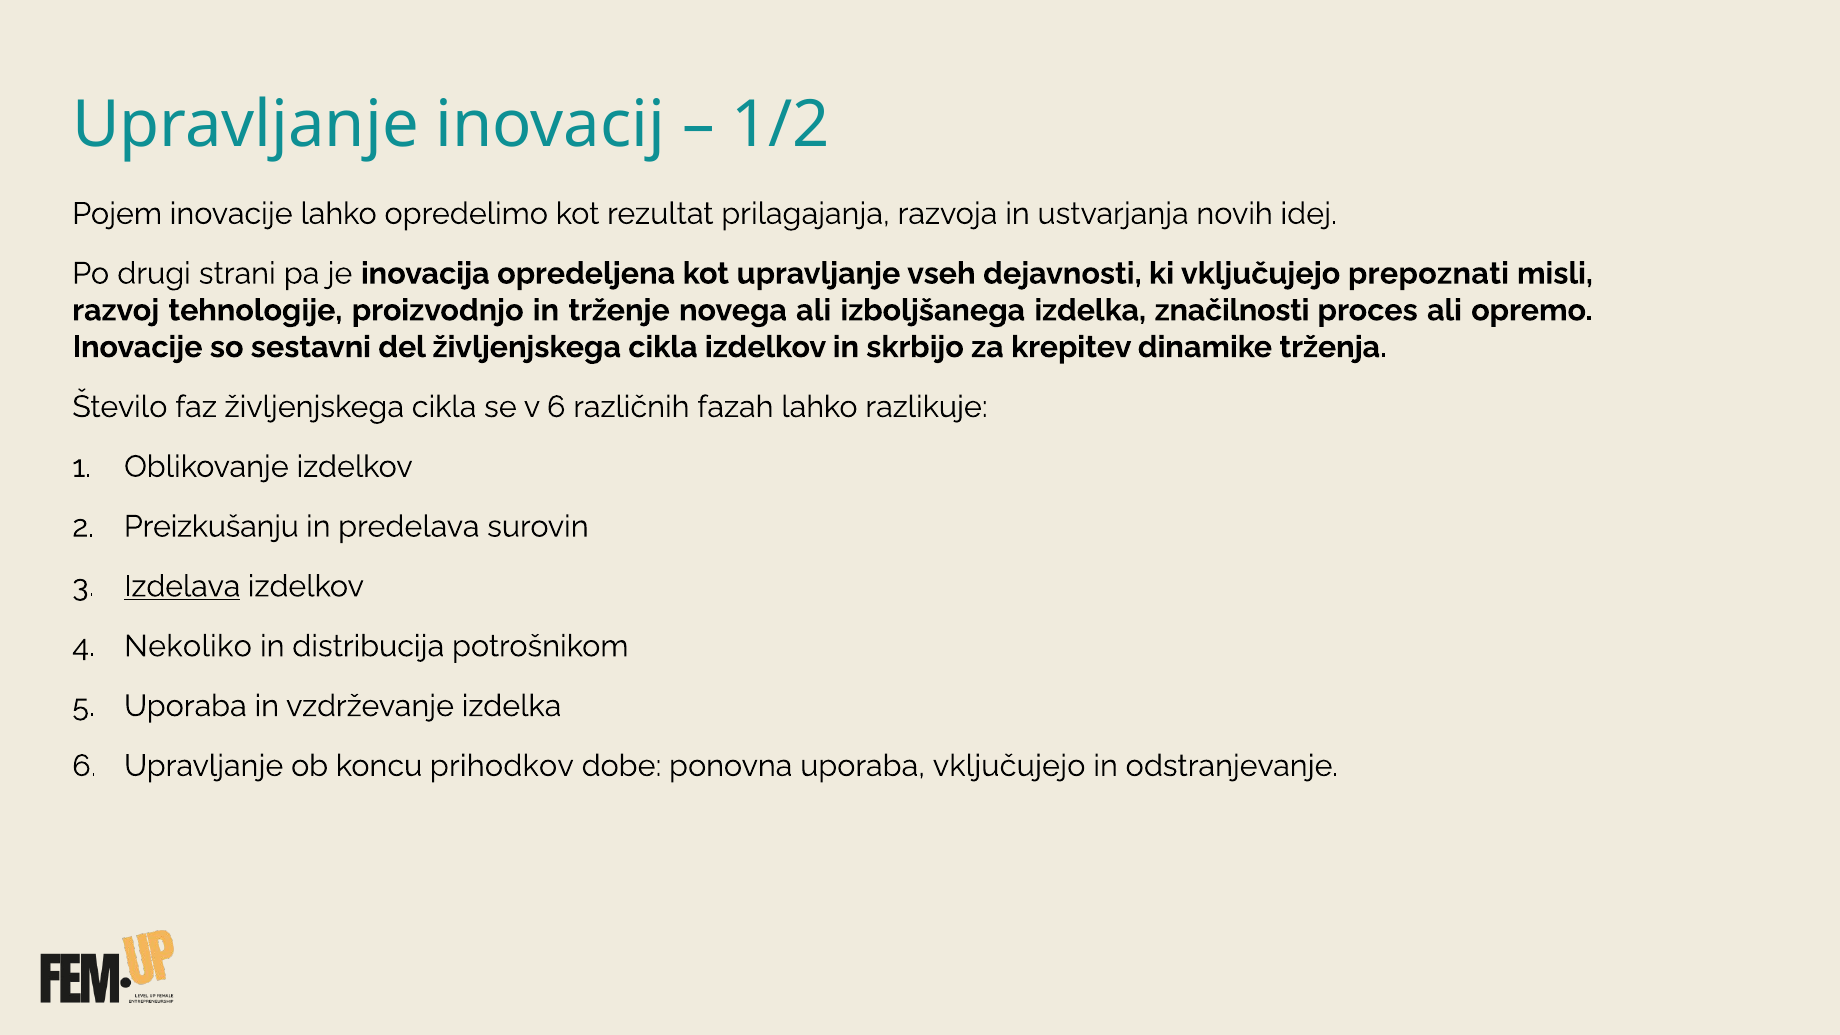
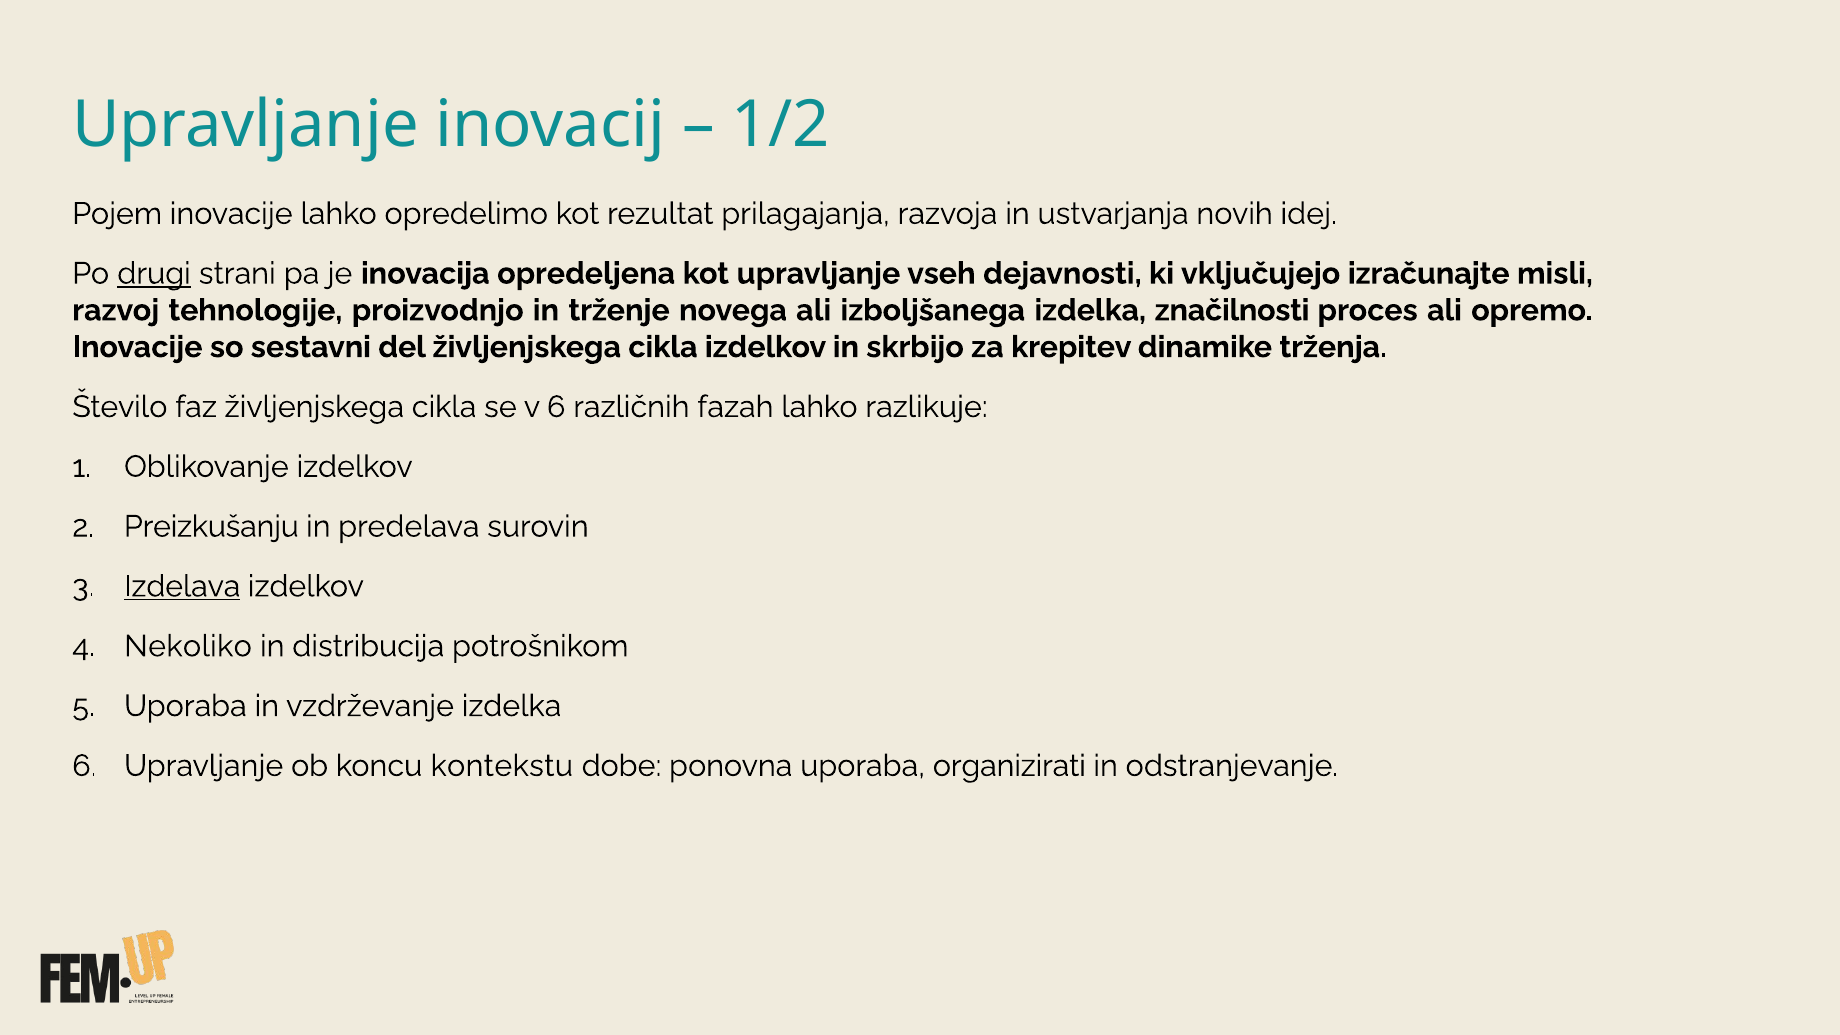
drugi underline: none -> present
prepoznati: prepoznati -> izračunajte
prihodkov: prihodkov -> kontekstu
uporaba vključujejo: vključujejo -> organizirati
